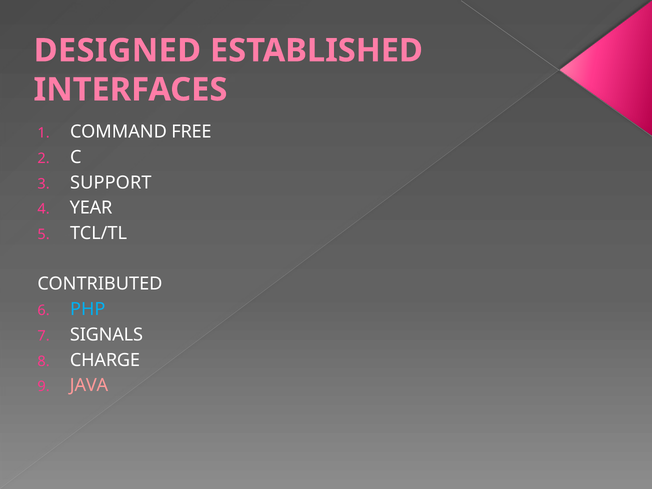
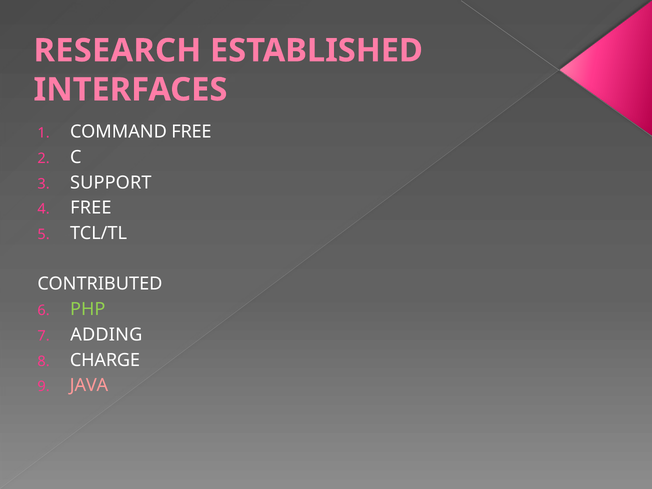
DESIGNED: DESIGNED -> RESEARCH
YEAR at (91, 208): YEAR -> FREE
PHP colour: light blue -> light green
SIGNALS: SIGNALS -> ADDING
